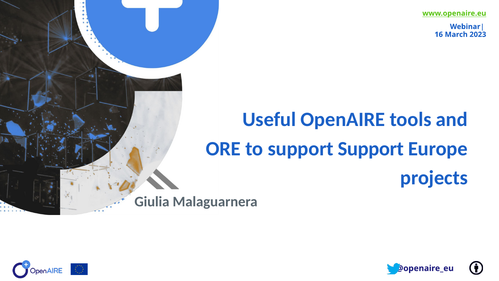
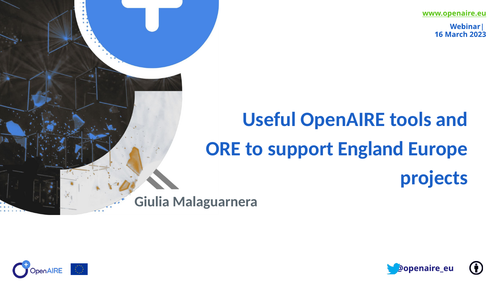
support Support: Support -> England
